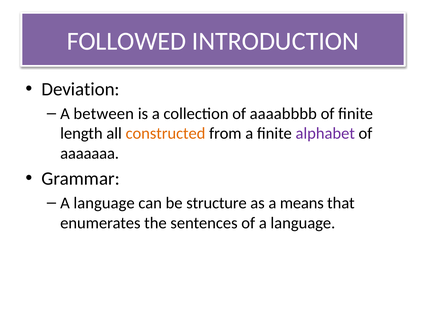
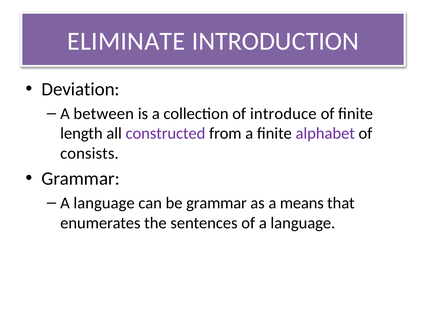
FOLLOWED: FOLLOWED -> ELIMINATE
aaaabbbb: aaaabbbb -> introduce
constructed colour: orange -> purple
aaaaaaa: aaaaaaa -> consists
be structure: structure -> grammar
